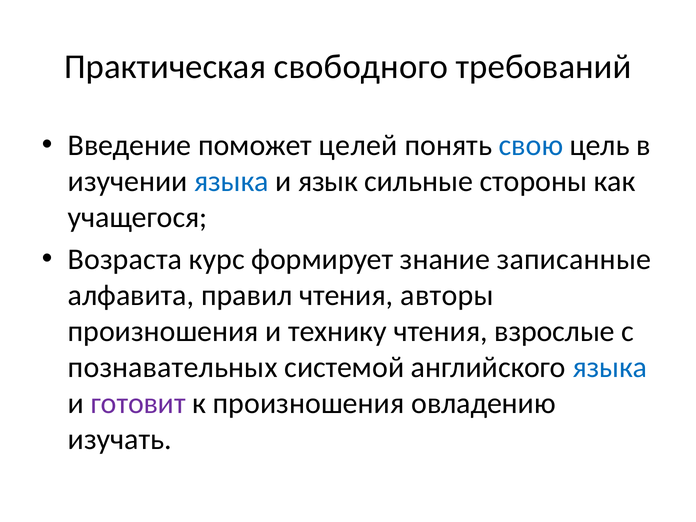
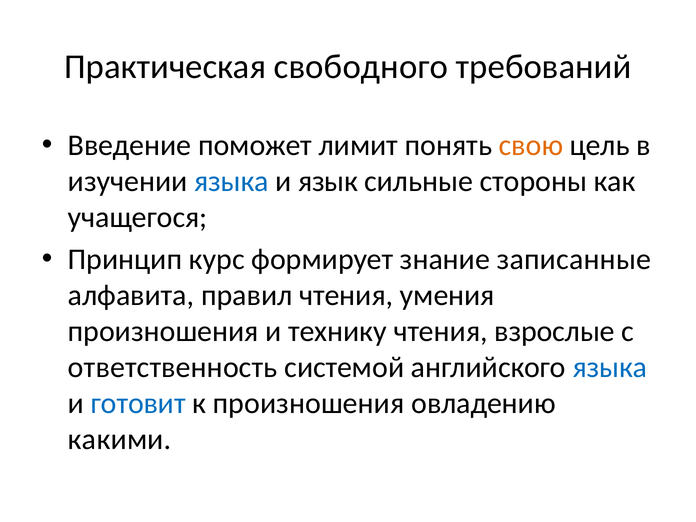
целей: целей -> лимит
свою colour: blue -> orange
Возраста: Возраста -> Принцип
авторы: авторы -> умения
познавательных: познавательных -> ответственность
готовит colour: purple -> blue
изучать: изучать -> какими
